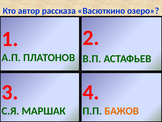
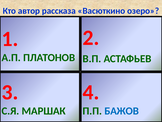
БАЖОВ colour: orange -> blue
